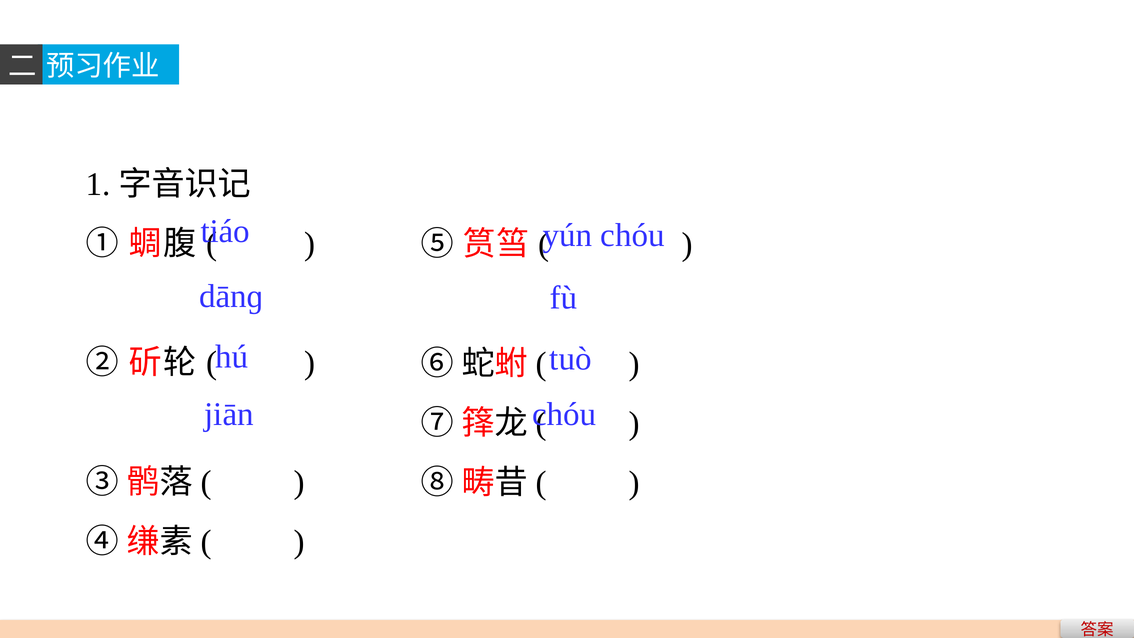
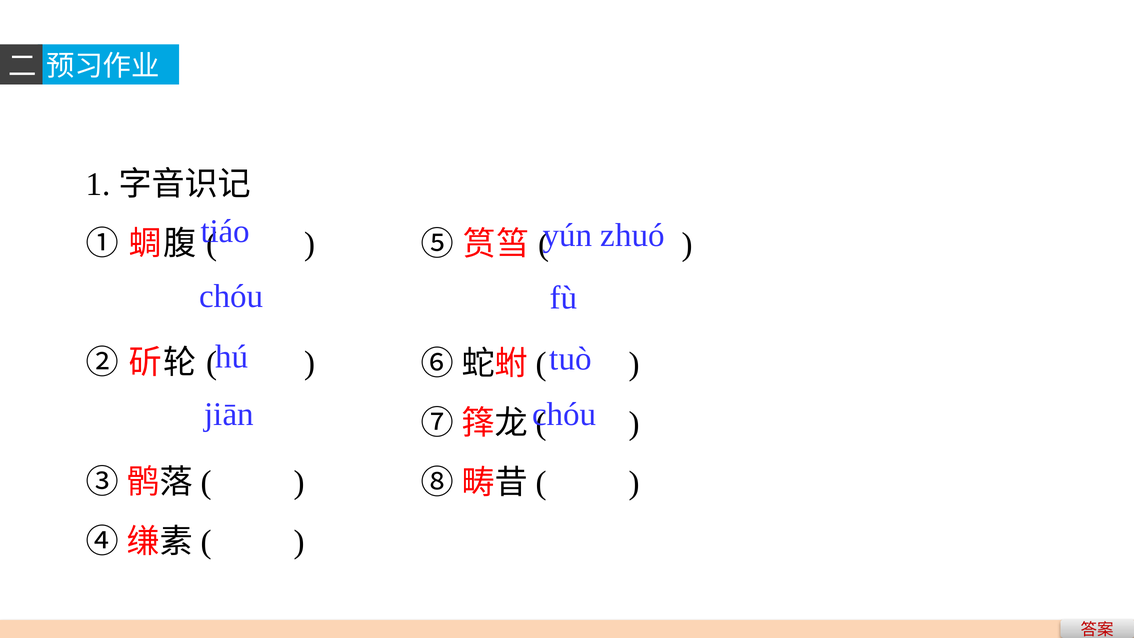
chóu at (633, 235): chóu -> zhuó
dānɡ at (231, 296): dānɡ -> chóu
